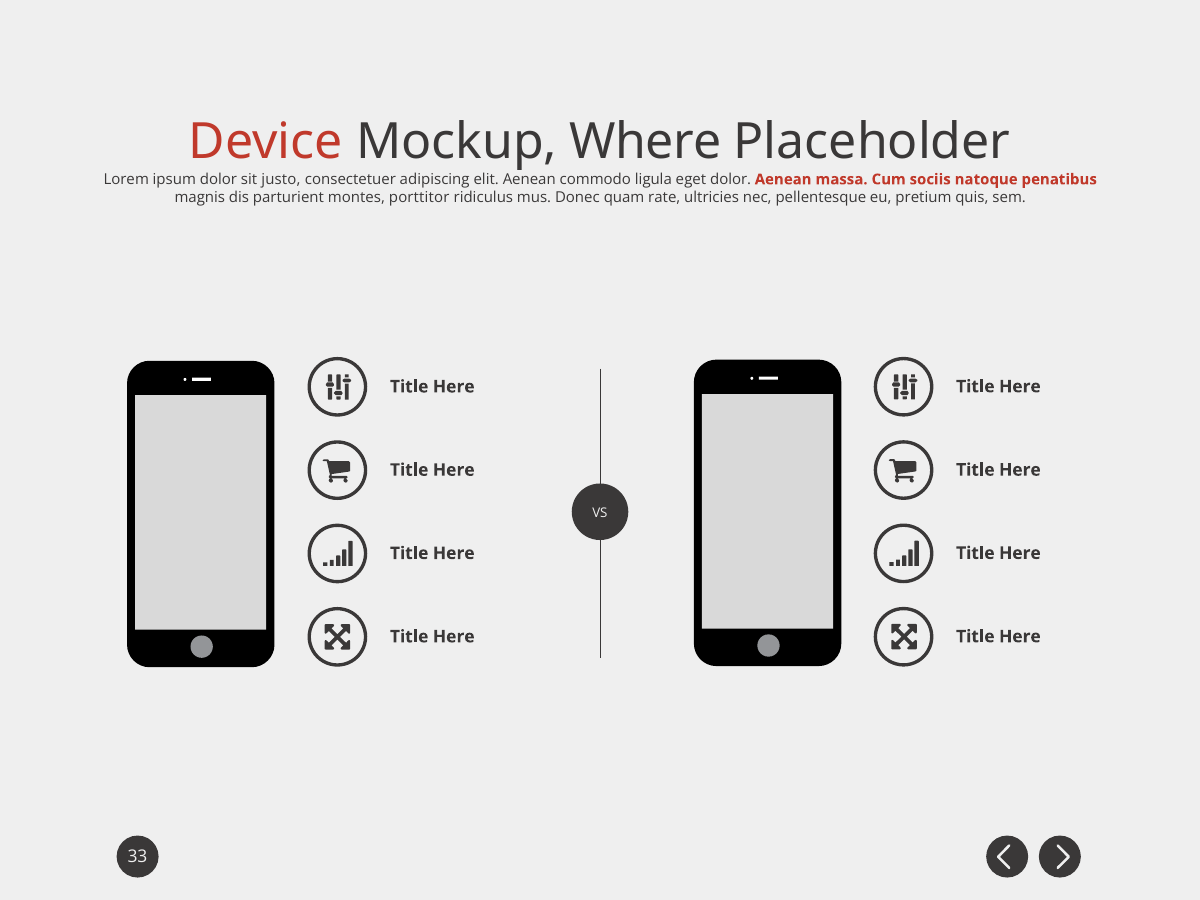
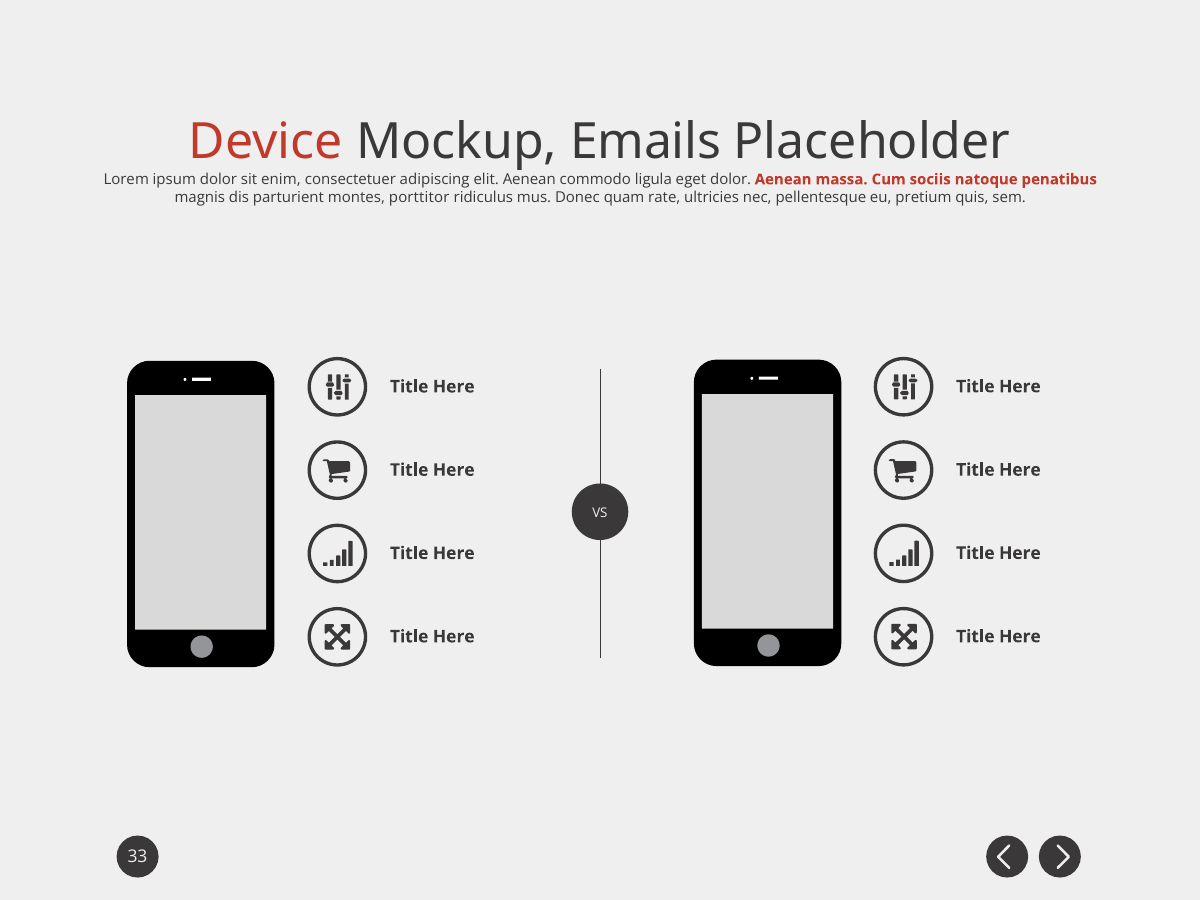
Where: Where -> Emails
justo: justo -> enim
